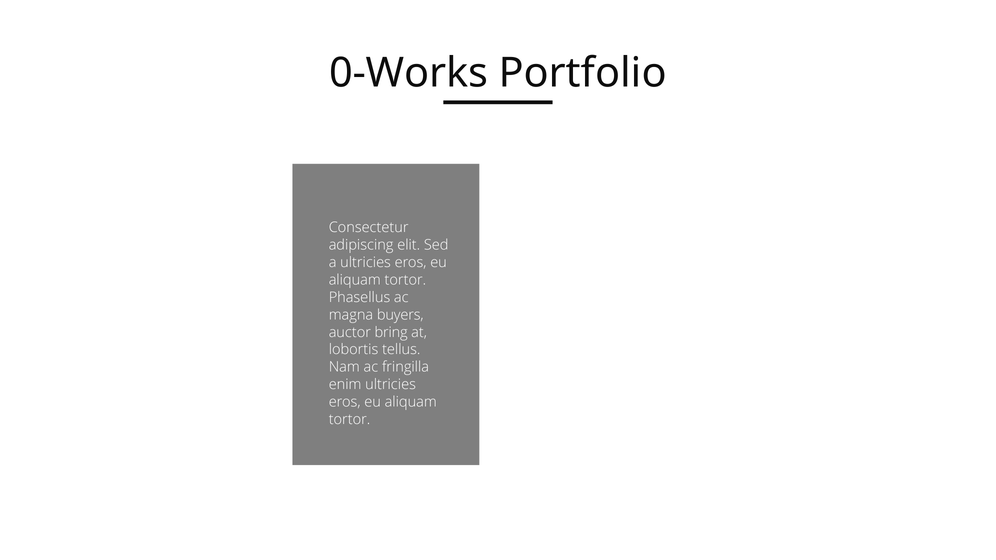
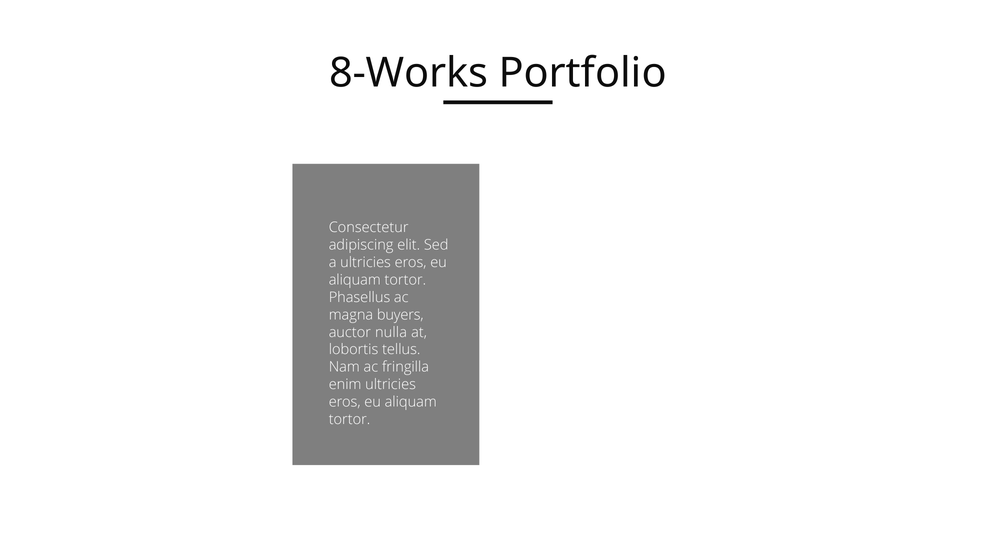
0-Works: 0-Works -> 8-Works
bring: bring -> nulla
